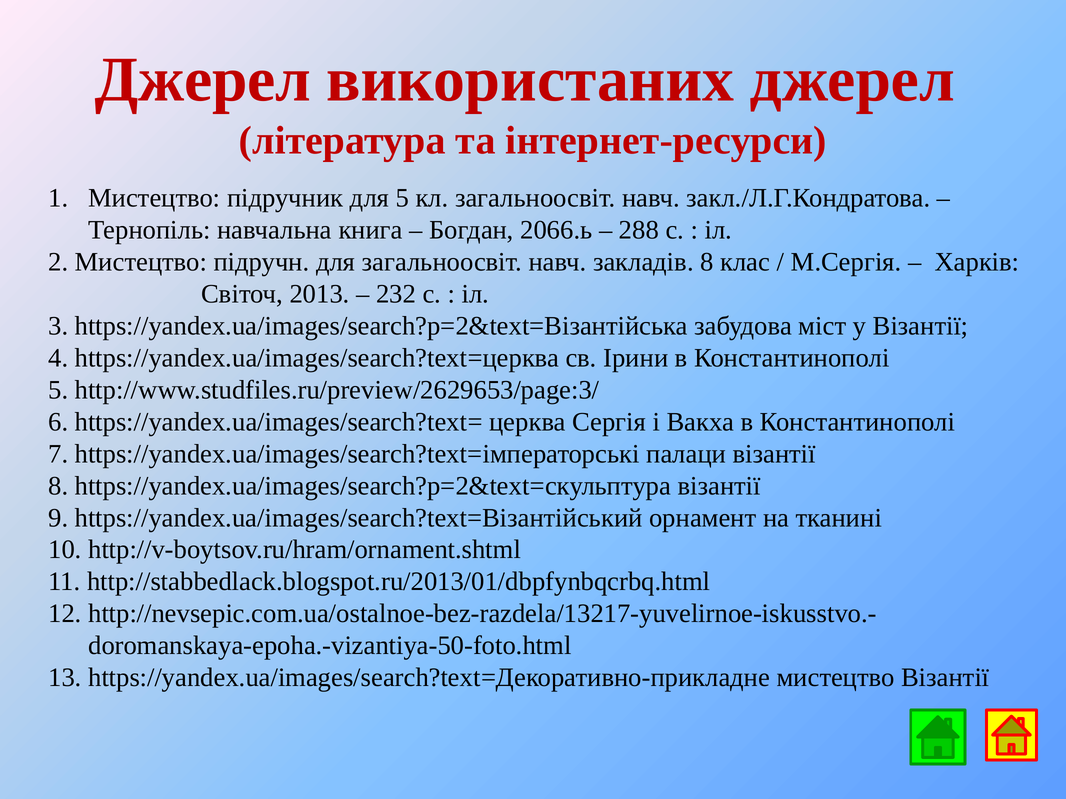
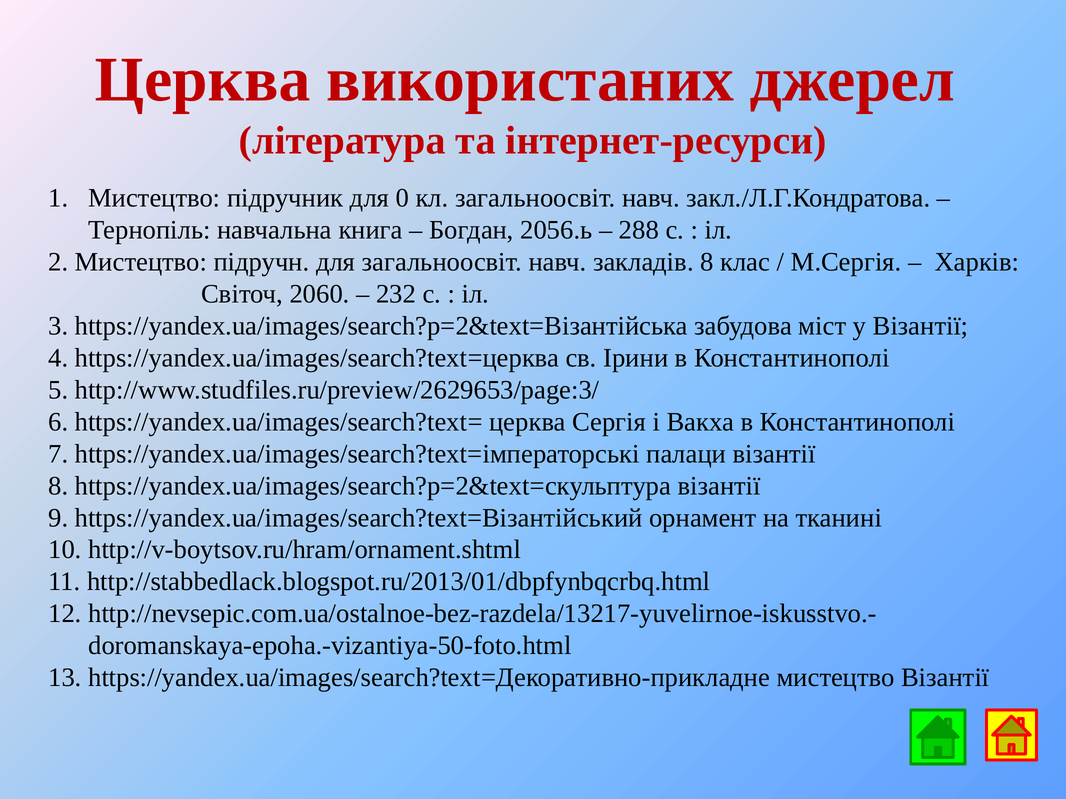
Джерел at (203, 80): Джерел -> Церква
для 5: 5 -> 0
2066.ь: 2066.ь -> 2056.ь
2013: 2013 -> 2060
